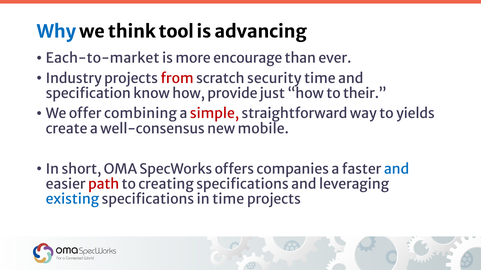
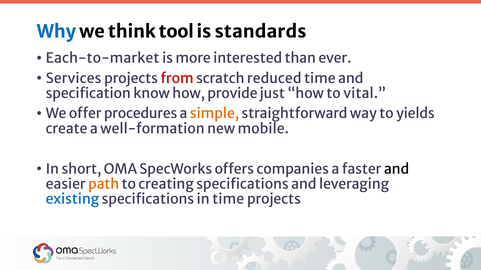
advancing: advancing -> standards
encourage: encourage -> interested
Industry: Industry -> Services
security: security -> reduced
their: their -> vital
combining: combining -> procedures
simple colour: red -> orange
well-consensus: well-consensus -> well-formation
and at (397, 169) colour: blue -> black
path colour: red -> orange
